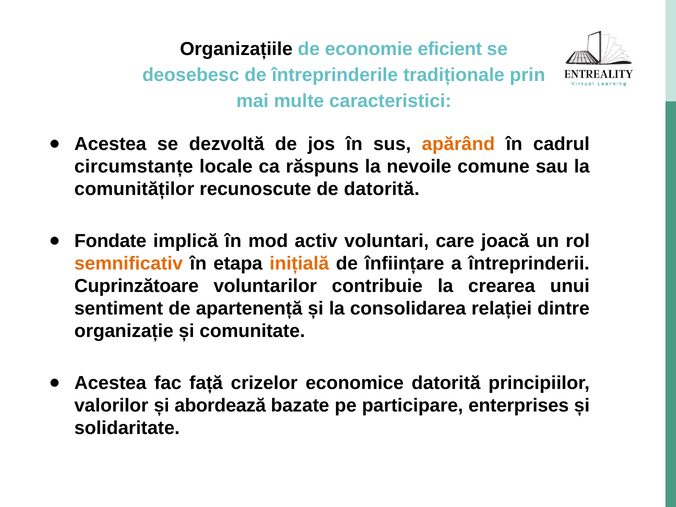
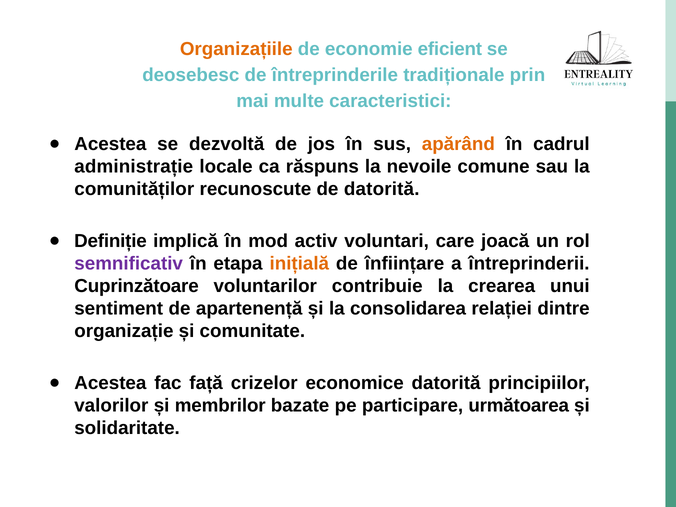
Organizațiile colour: black -> orange
circumstanțe: circumstanțe -> administrație
Fondate: Fondate -> Definiție
semnificativ colour: orange -> purple
abordează: abordează -> membrilor
enterprises: enterprises -> următoarea
